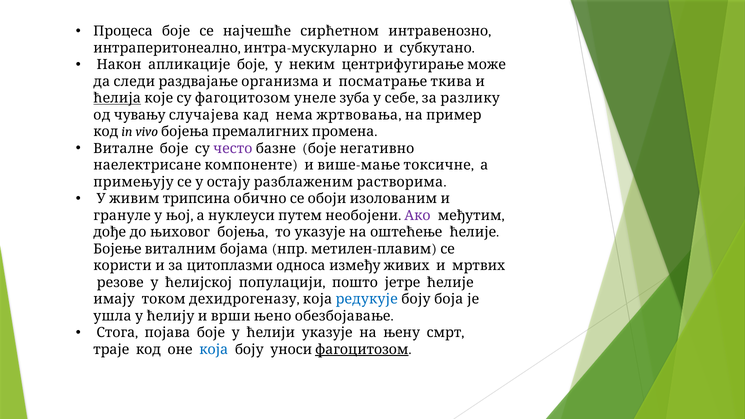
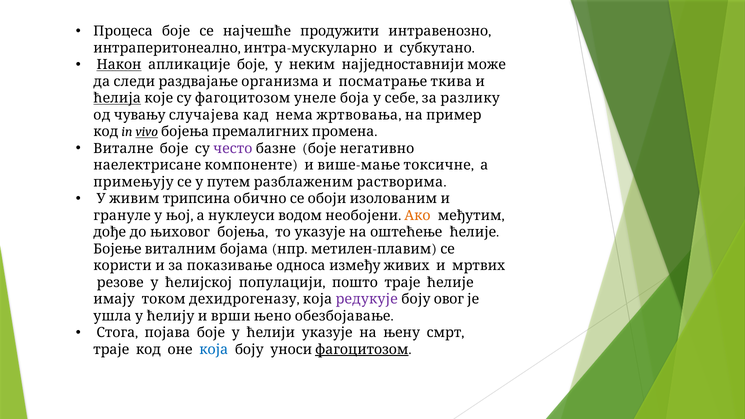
сирћетном: сирћетном -> продужити
Након underline: none -> present
центрифугирање: центрифугирање -> најједноставнији
зуба: зуба -> боја
vivo underline: none -> present
остају: остају -> путем
путем: путем -> водом
Ако colour: purple -> orange
цитоплазми: цитоплазми -> показивање
пошто јетре: јетре -> траје
редукује colour: blue -> purple
боја: боја -> овог
